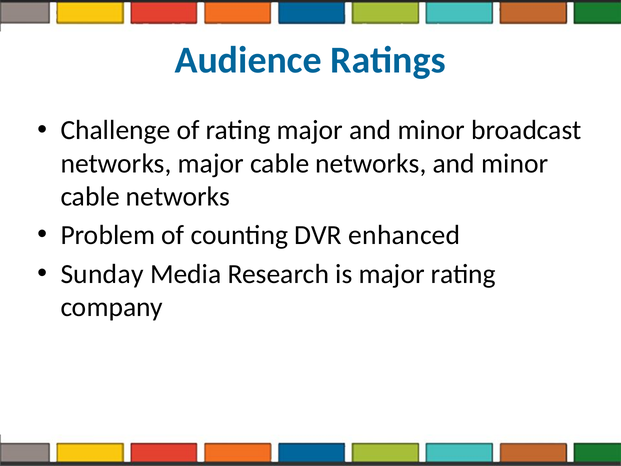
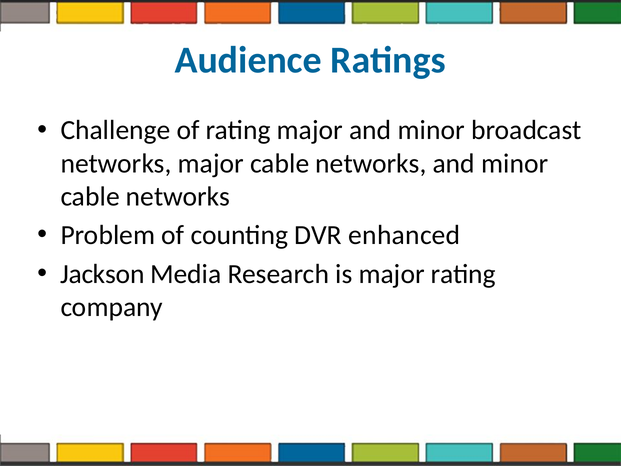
Sunday: Sunday -> Jackson
